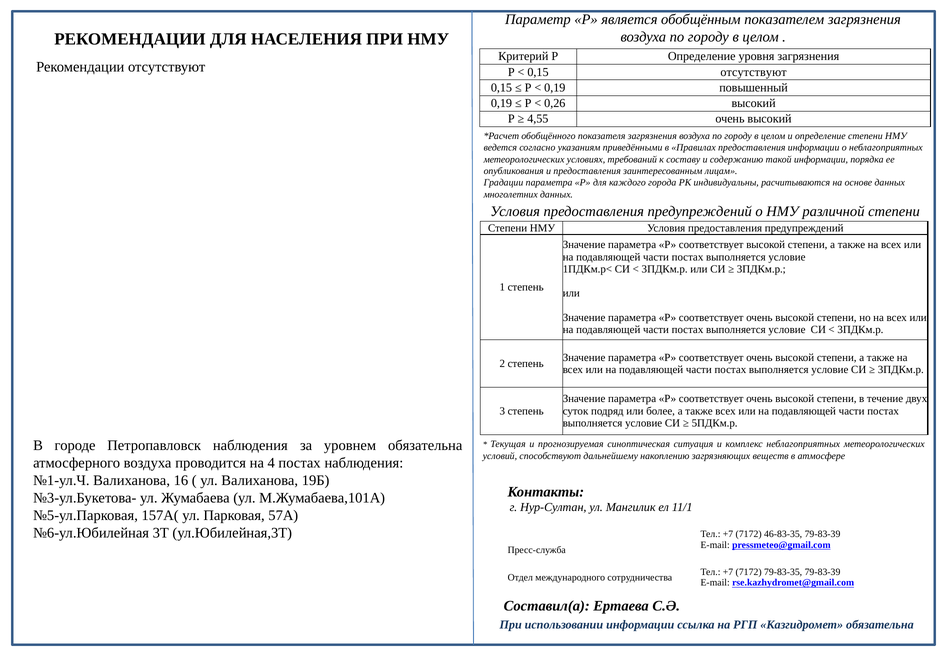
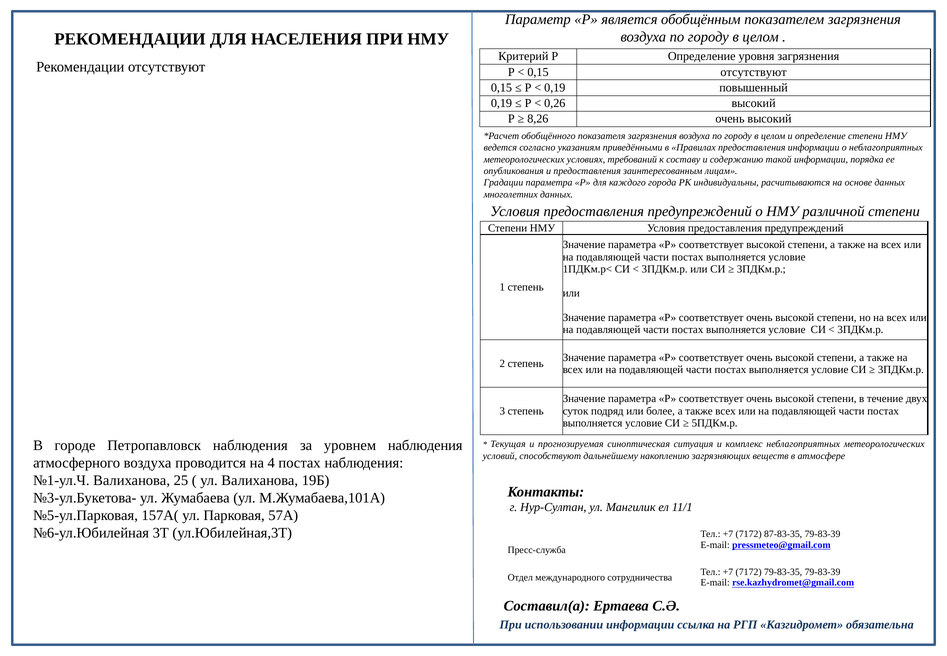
4,55: 4,55 -> 8,26
уровнем обязательна: обязательна -> наблюдения
16: 16 -> 25
46-83-35: 46-83-35 -> 87-83-35
